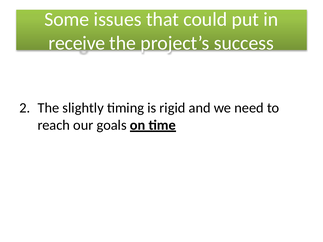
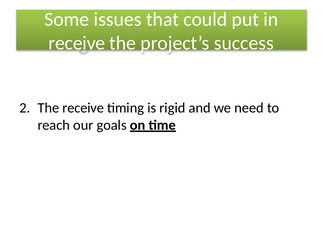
The slightly: slightly -> receive
